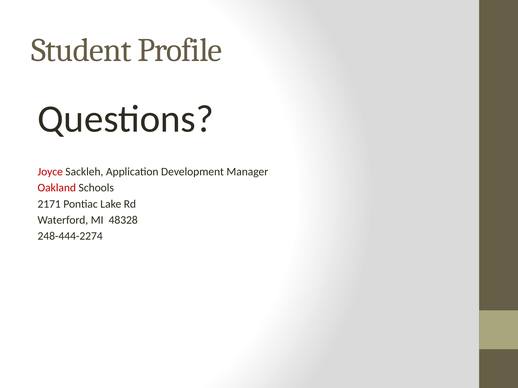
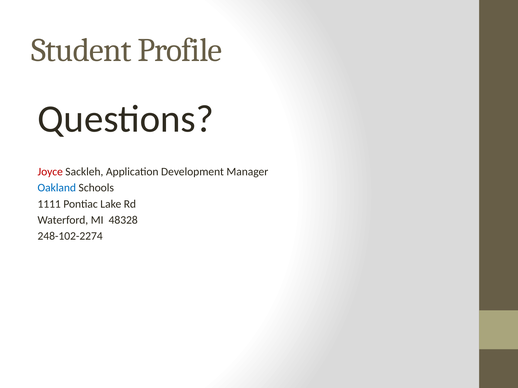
Oakland colour: red -> blue
2171: 2171 -> 1111
248-444-2274: 248-444-2274 -> 248-102-2274
